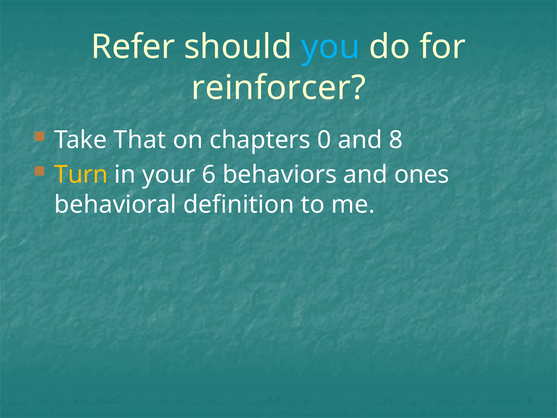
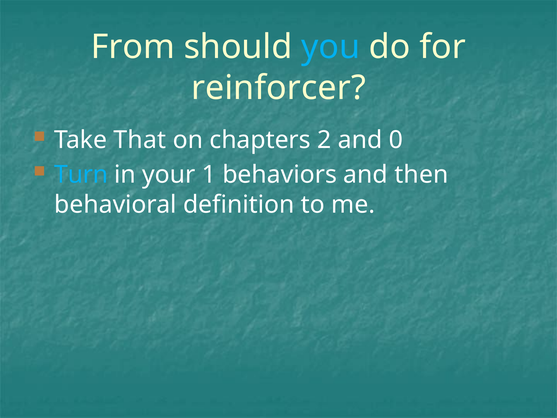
Refer: Refer -> From
0: 0 -> 2
8: 8 -> 0
Turn colour: yellow -> light blue
6: 6 -> 1
ones: ones -> then
